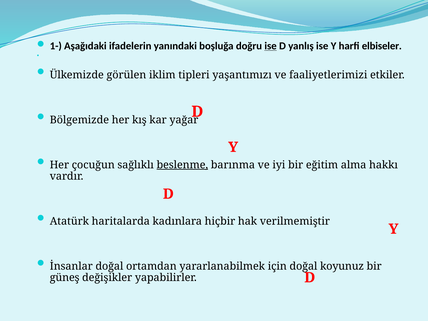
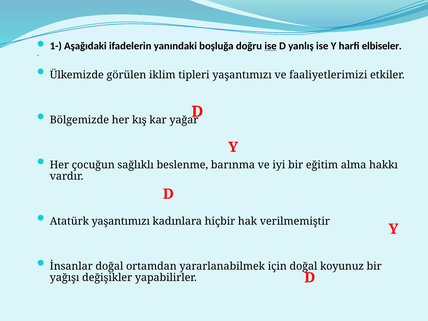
beslenme underline: present -> none
Atatürk haritalarda: haritalarda -> yaşantımızı
güneş: güneş -> yağışı
